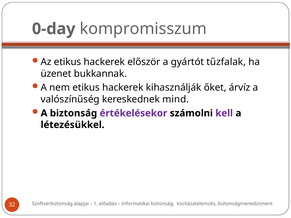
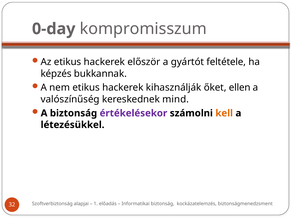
tűzfalak: tűzfalak -> feltétele
üzenet: üzenet -> képzés
árvíz: árvíz -> ellen
kell colour: purple -> orange
